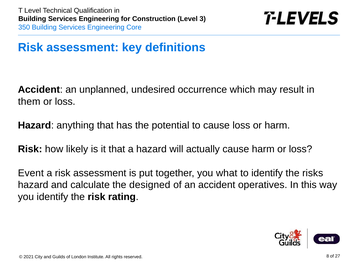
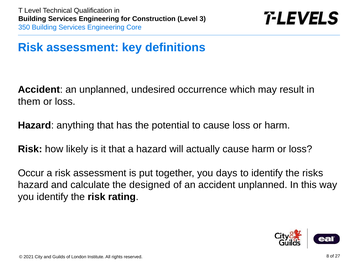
Event: Event -> Occur
what: what -> days
accident operatives: operatives -> unplanned
